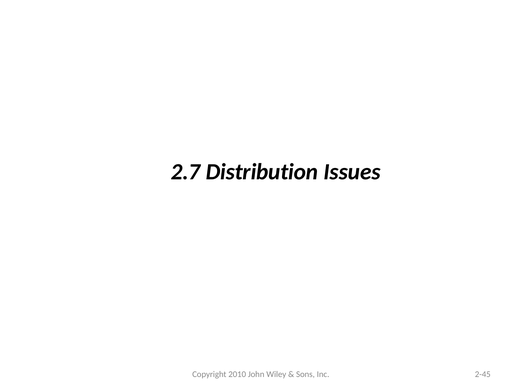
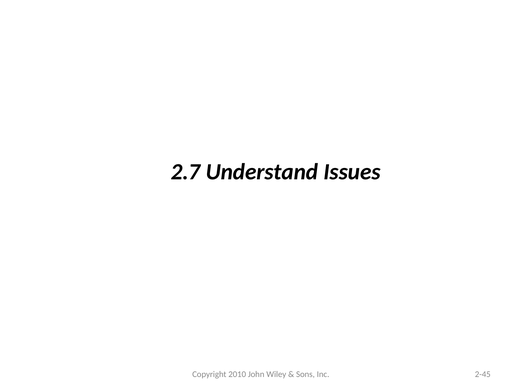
Distribution: Distribution -> Understand
